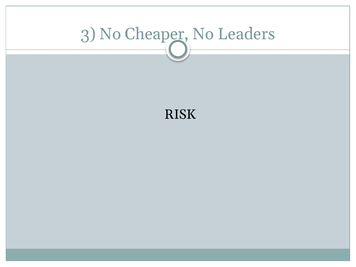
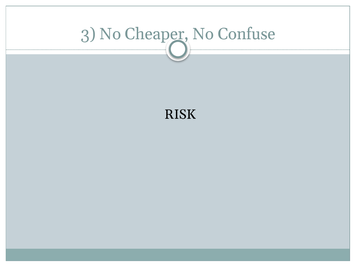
Leaders: Leaders -> Confuse
